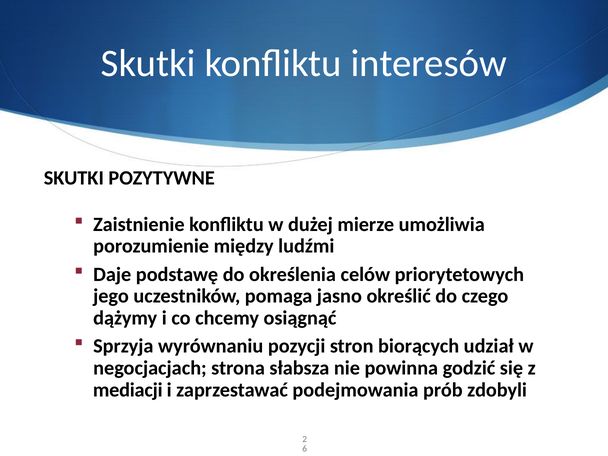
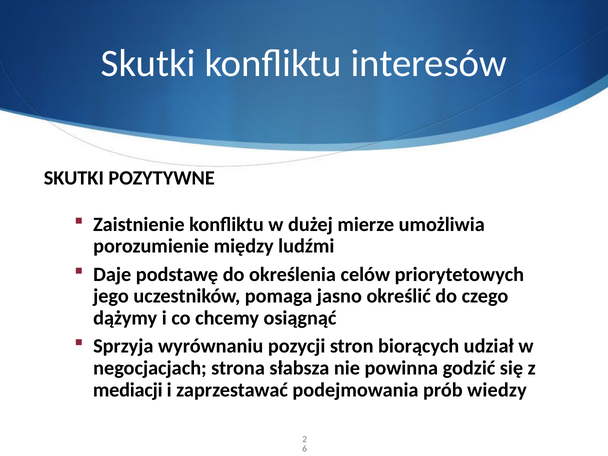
zdobyli: zdobyli -> wiedzy
